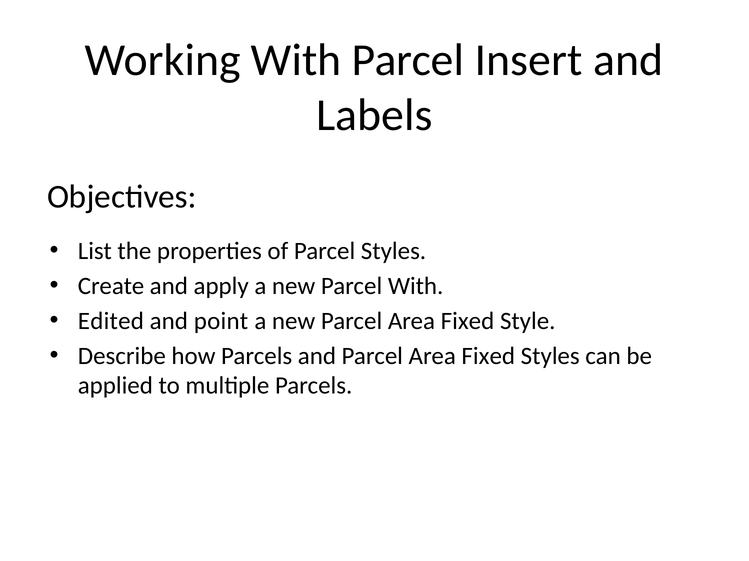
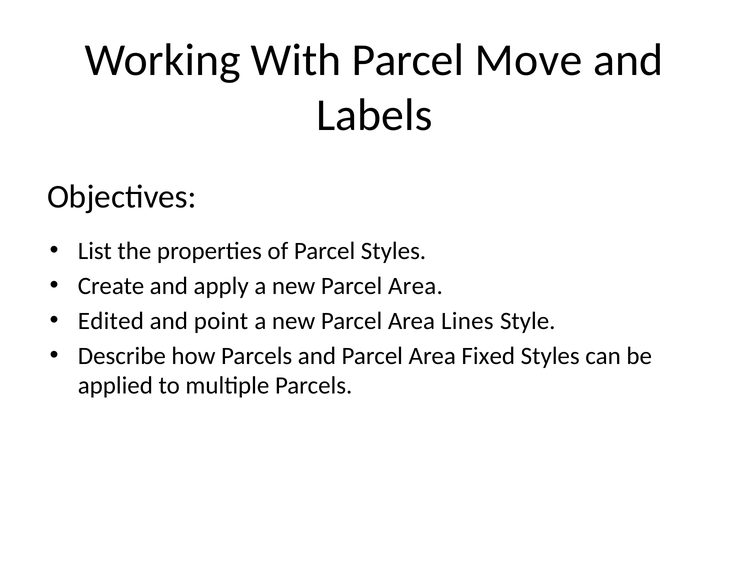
Insert: Insert -> Move
With at (416, 286): With -> Area
new Parcel Area Fixed: Fixed -> Lines
